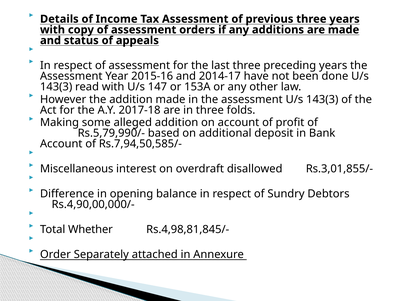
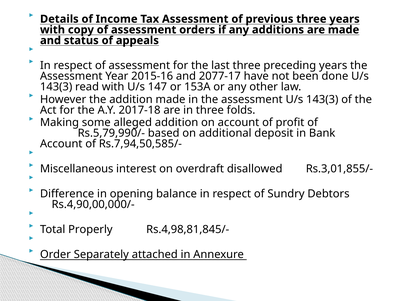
2014-17: 2014-17 -> 2077-17
Whether: Whether -> Properly
